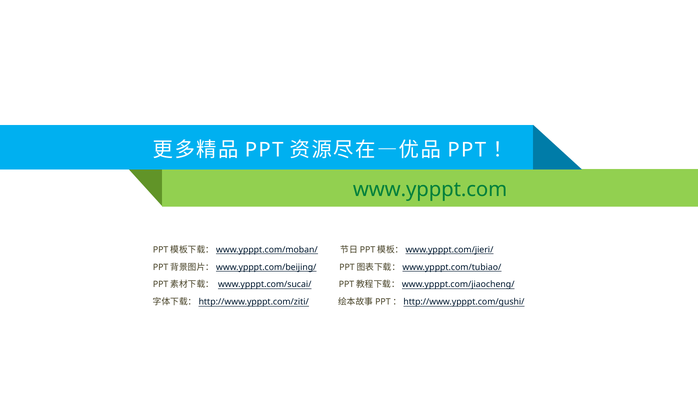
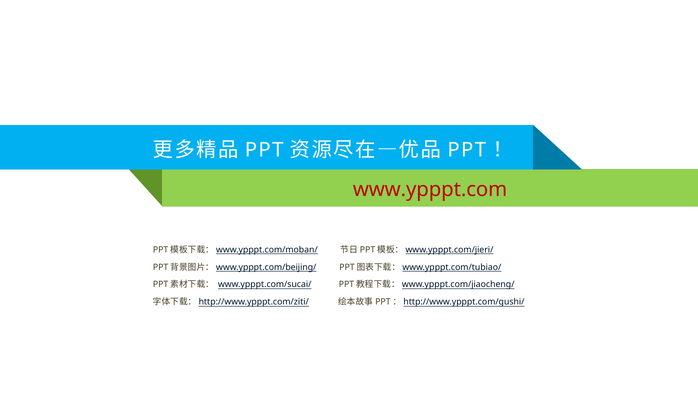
www.ypppt.com colour: green -> red
